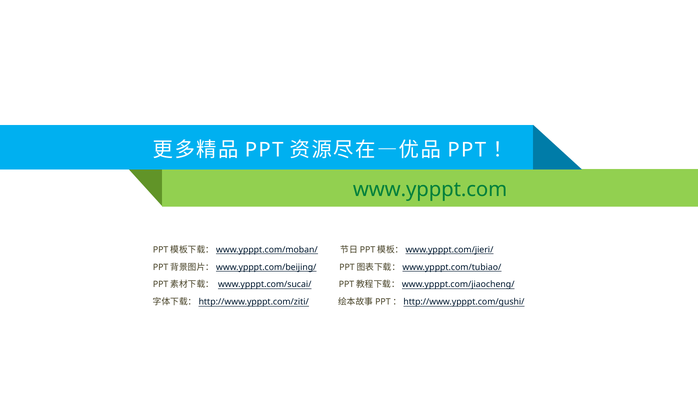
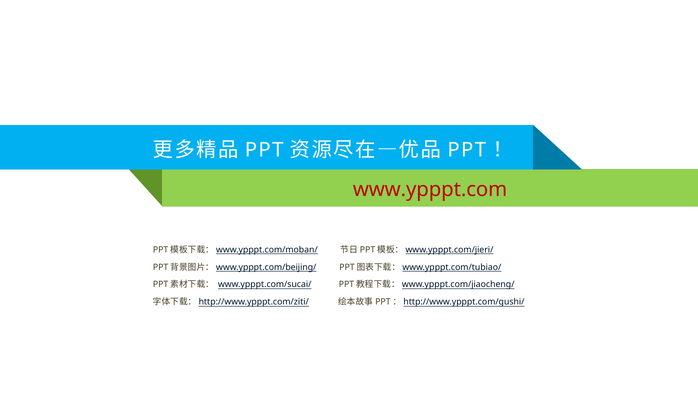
www.ypppt.com colour: green -> red
